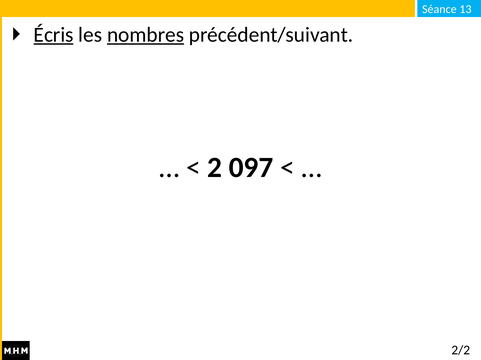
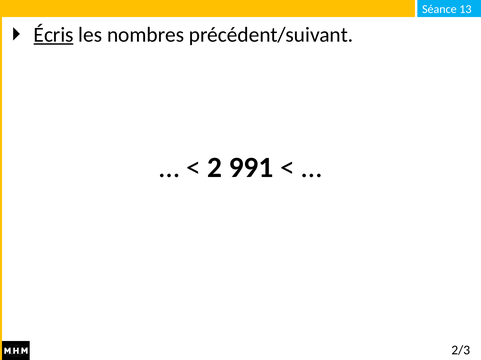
nombres underline: present -> none
097: 097 -> 991
2/2: 2/2 -> 2/3
